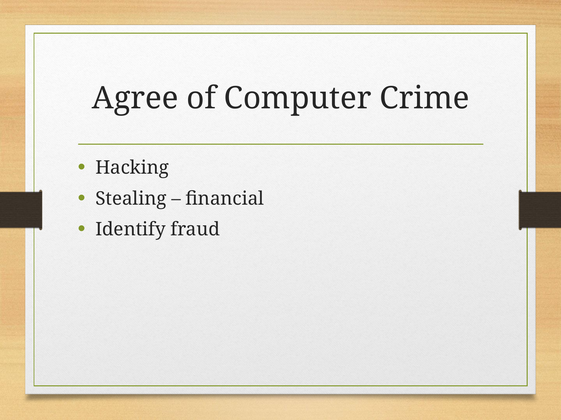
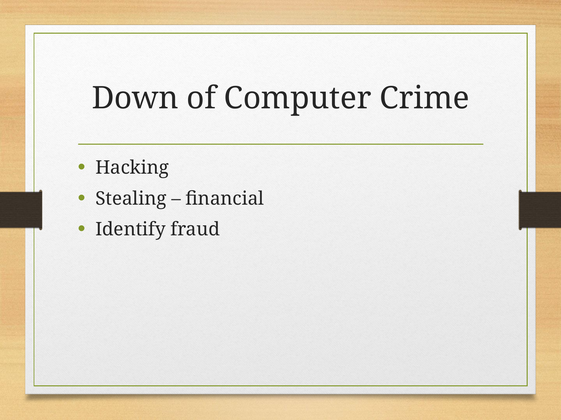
Agree: Agree -> Down
